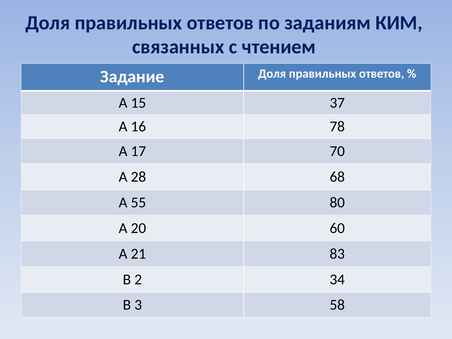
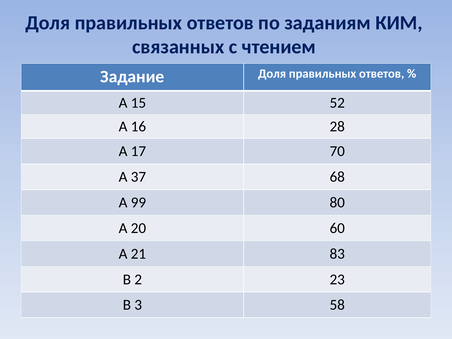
37: 37 -> 52
78: 78 -> 28
28: 28 -> 37
55: 55 -> 99
34: 34 -> 23
